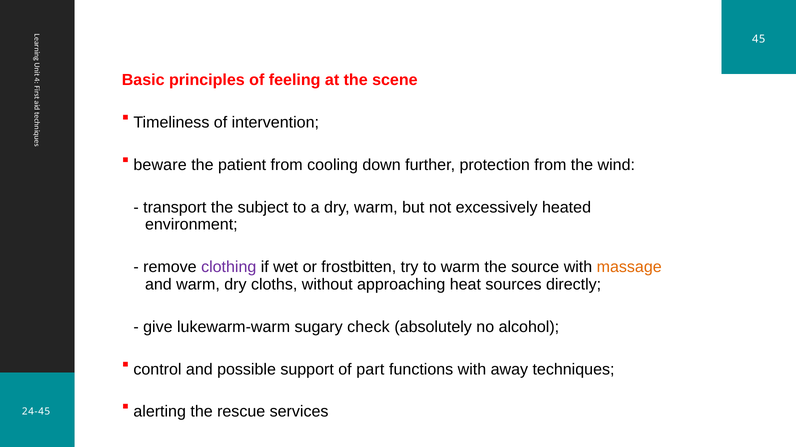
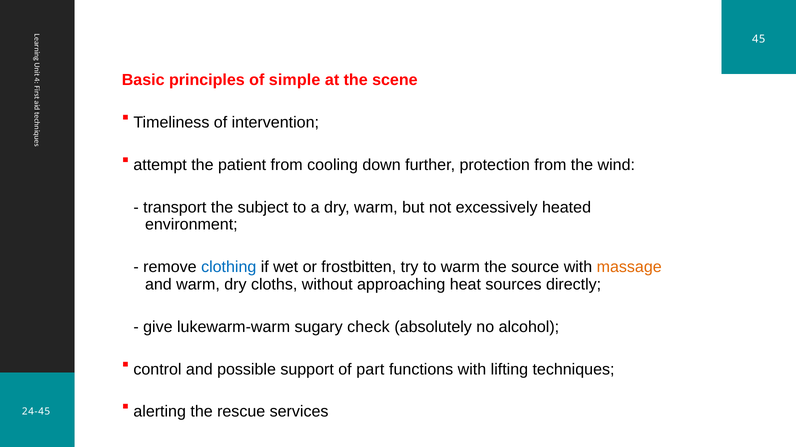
feeling: feeling -> simple
beware: beware -> attempt
clothing colour: purple -> blue
away: away -> lifting
